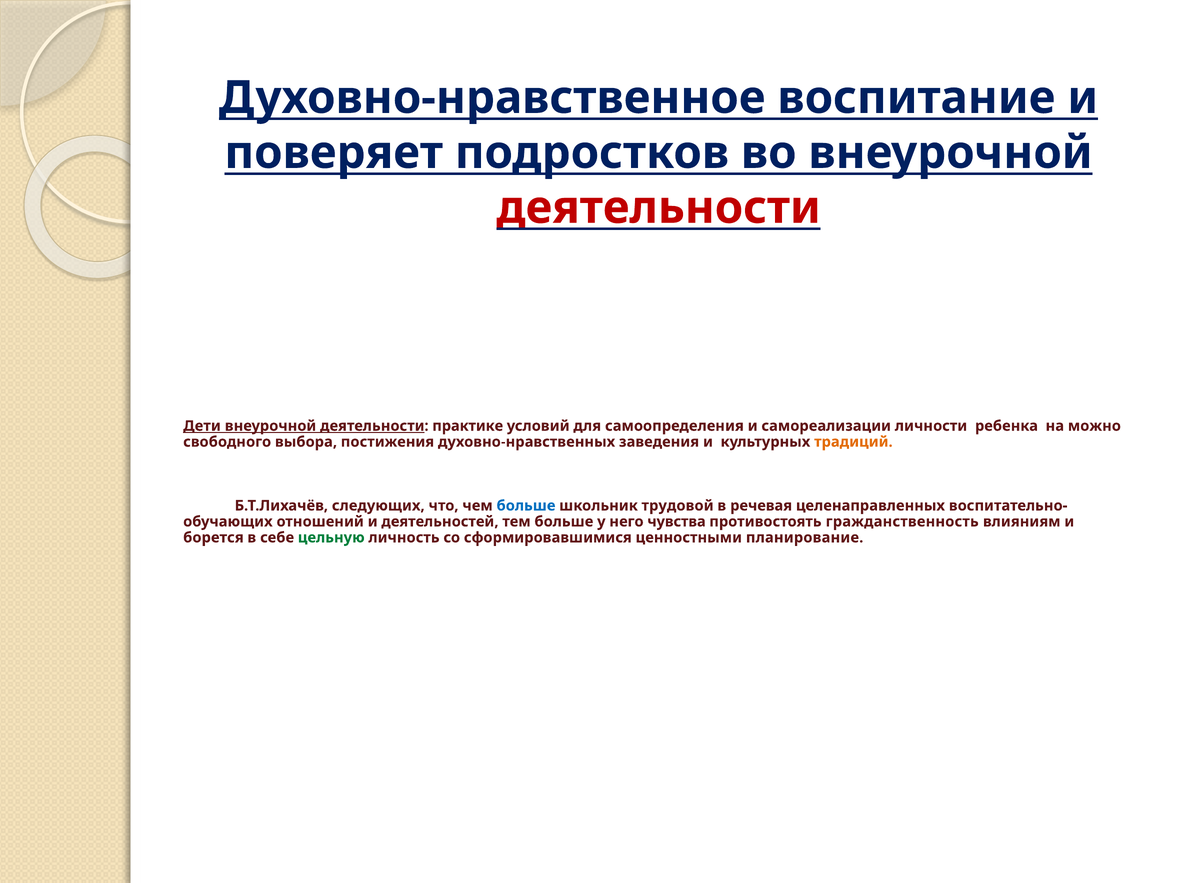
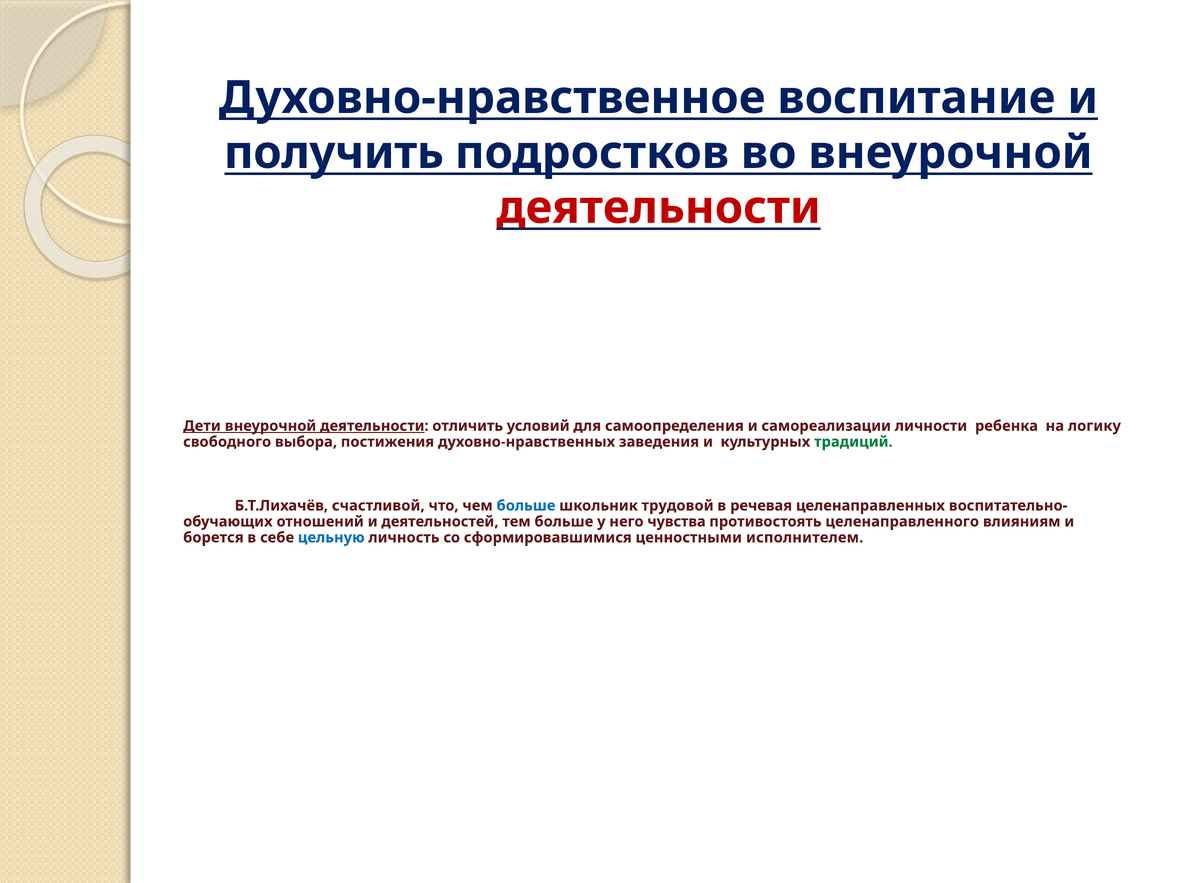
поверяет: поверяет -> получить
практике: практике -> отличить
можно: можно -> логику
традиций colour: orange -> green
следующих: следующих -> счастливой
гражданственность: гражданственность -> целенаправленного
цельную colour: green -> blue
планирование: планирование -> исполнителем
